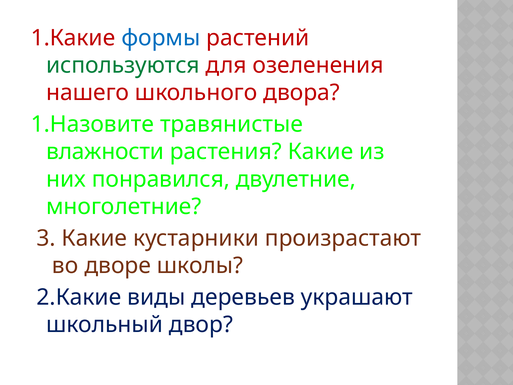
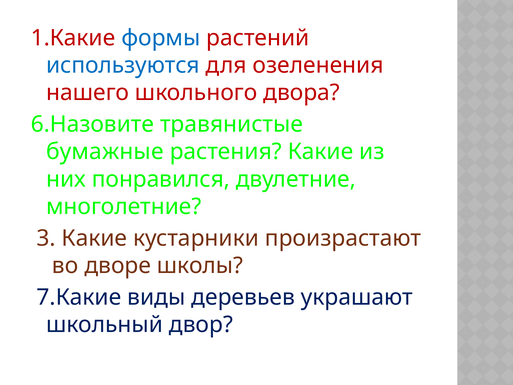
используются colour: green -> blue
1.Назовите: 1.Назовите -> 6.Назовите
влажности: влажности -> бумажные
2.Какие: 2.Какие -> 7.Какие
